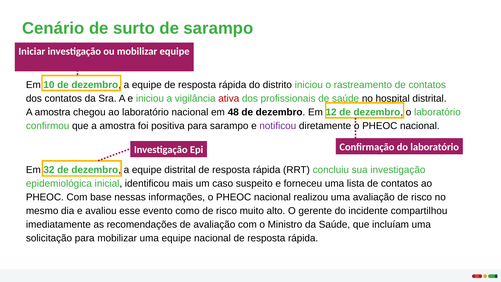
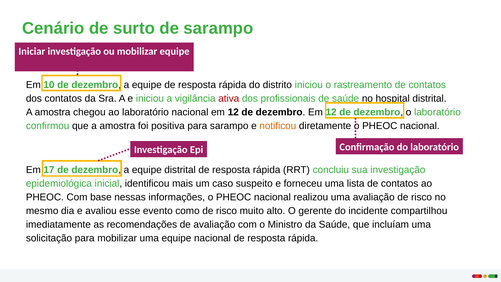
nacional em 48: 48 -> 12
notificou colour: purple -> orange
32: 32 -> 17
